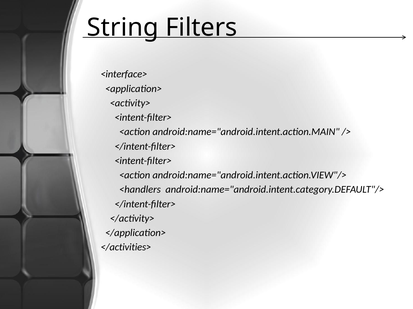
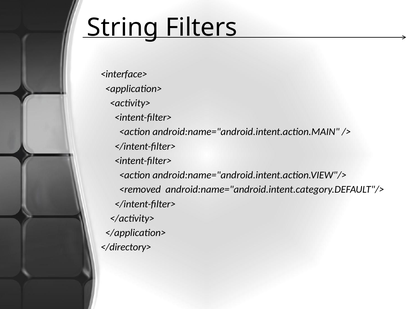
<handlers: <handlers -> <removed
</activities>: </activities> -> </directory>
